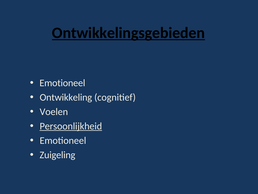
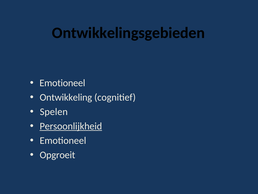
Ontwikkelingsgebieden underline: present -> none
Voelen: Voelen -> Spelen
Zuigeling: Zuigeling -> Opgroeit
